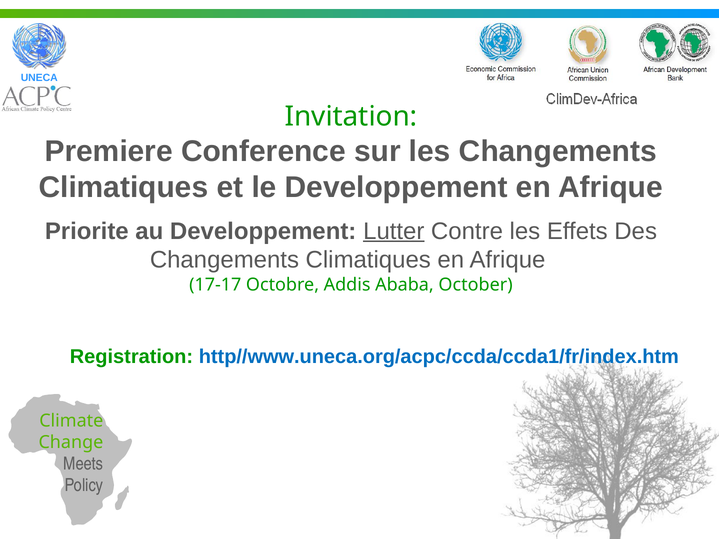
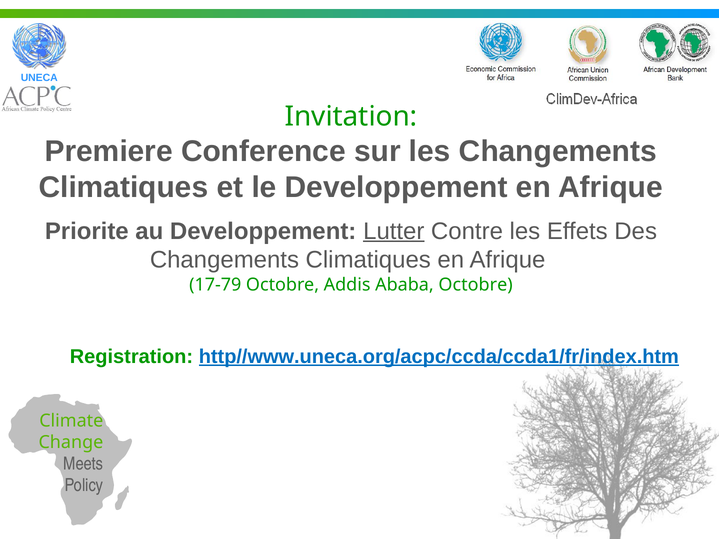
17-17: 17-17 -> 17-79
Ababa October: October -> Octobre
http//www.uneca.org/acpc/ccda/ccda1/fr/index.htm underline: none -> present
